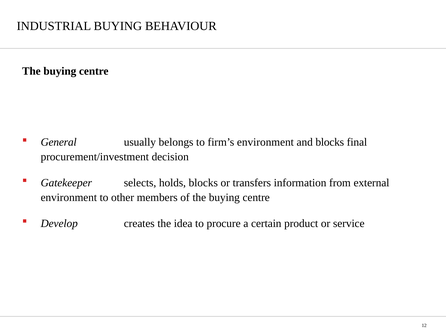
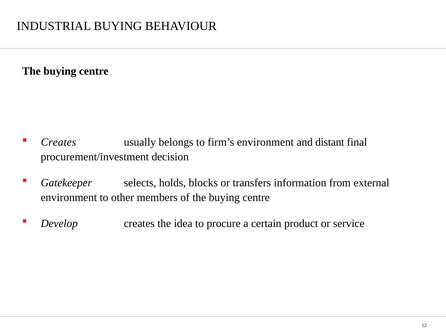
General at (59, 142): General -> Creates
and blocks: blocks -> distant
